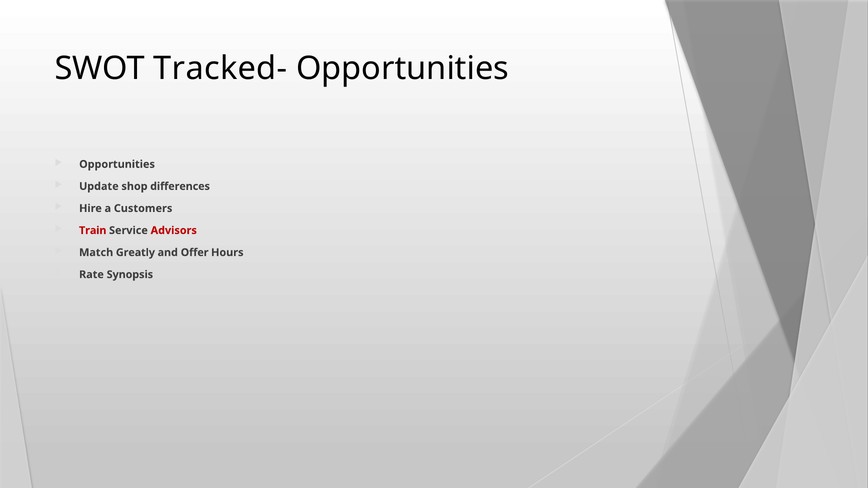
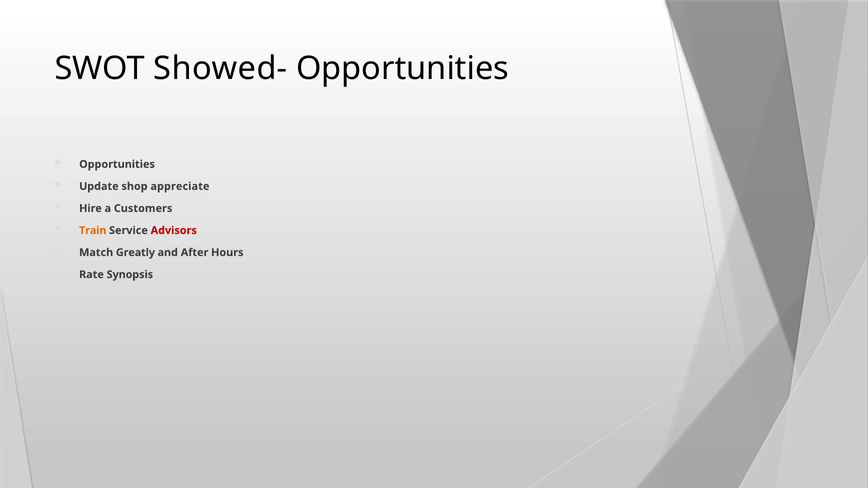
Tracked-: Tracked- -> Showed-
differences: differences -> appreciate
Train colour: red -> orange
Offer: Offer -> After
